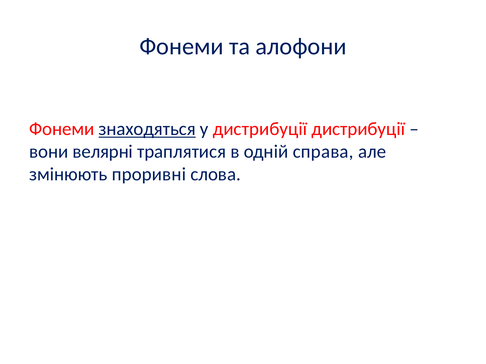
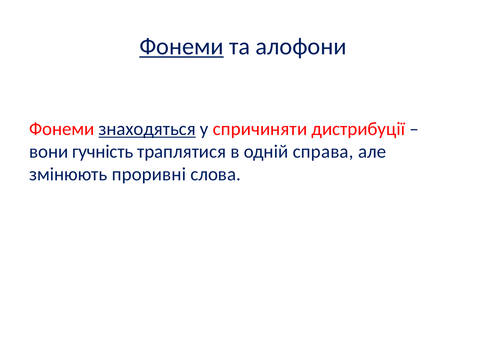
Фонеми at (182, 47) underline: none -> present
у дистрибуції: дистрибуції -> спричиняти
велярні: велярні -> гучність
